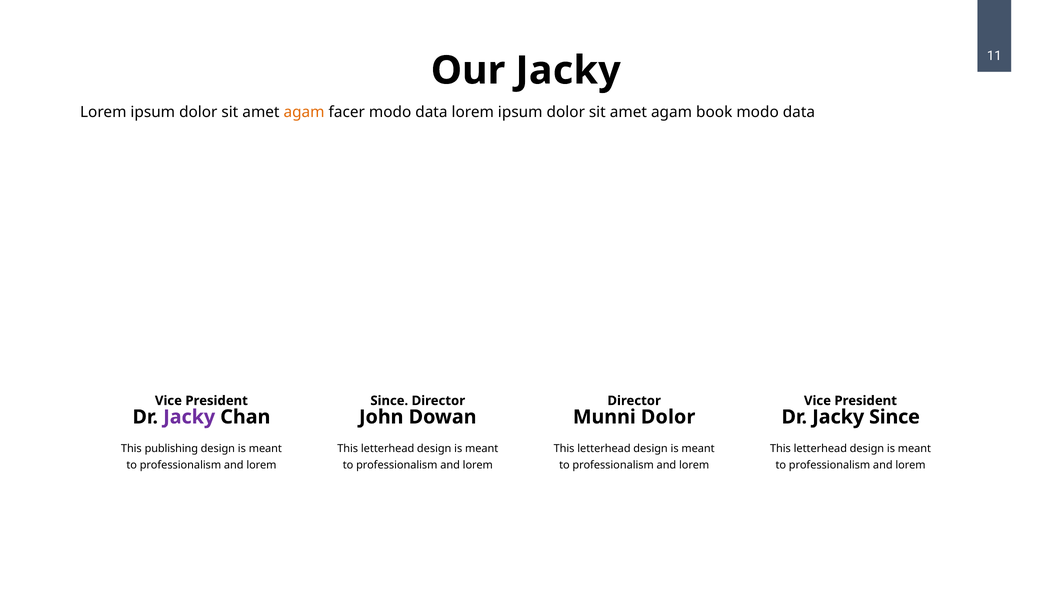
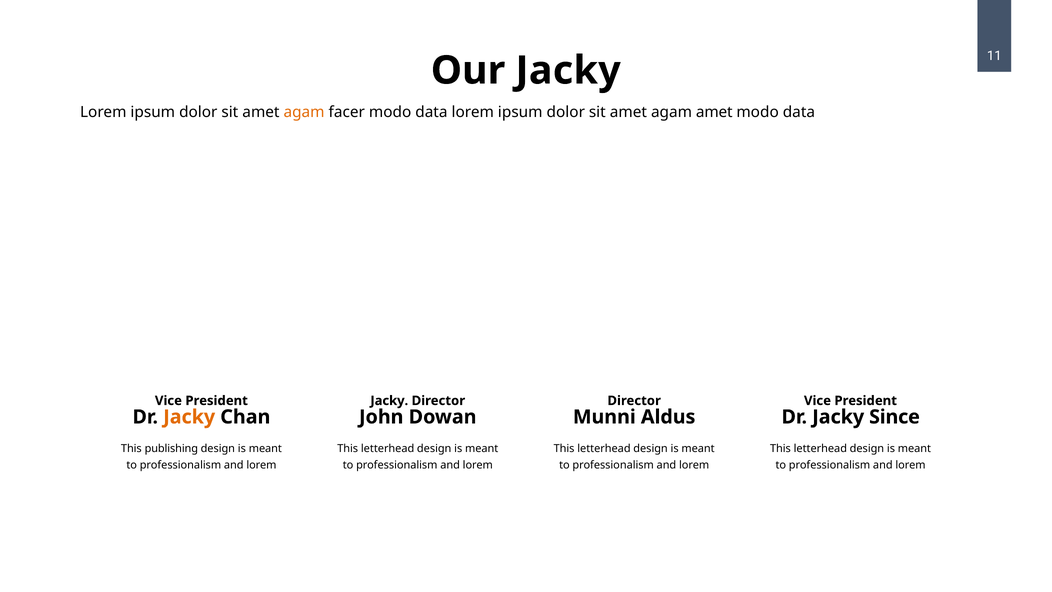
agam book: book -> amet
Since at (389, 401): Since -> Jacky
Jacky at (189, 417) colour: purple -> orange
Munni Dolor: Dolor -> Aldus
